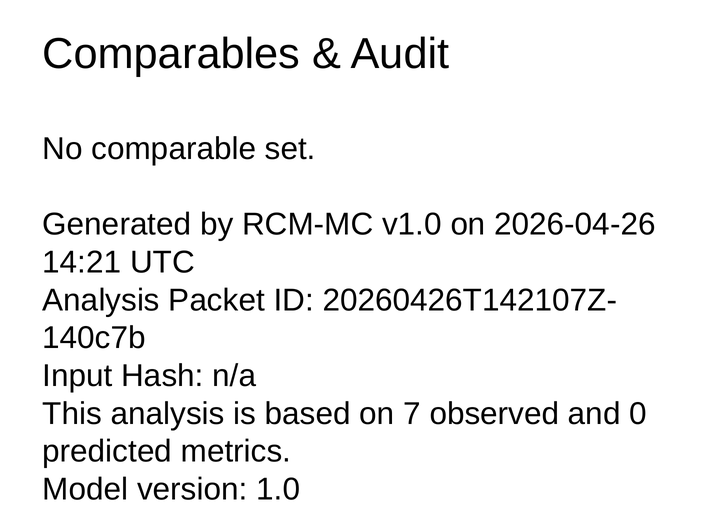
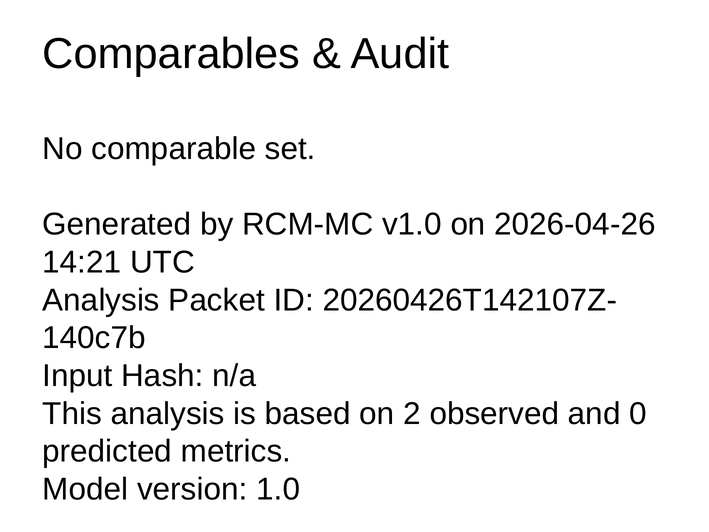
7: 7 -> 2
